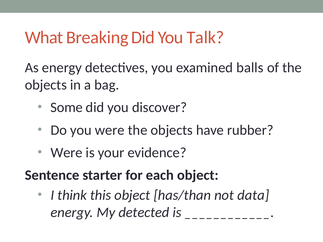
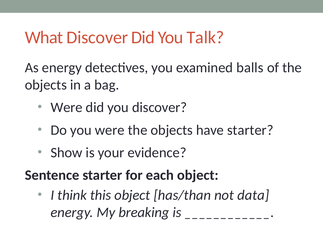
What Breaking: Breaking -> Discover
Some at (67, 108): Some -> Were
have rubber: rubber -> starter
Were at (67, 153): Were -> Show
detected: detected -> breaking
